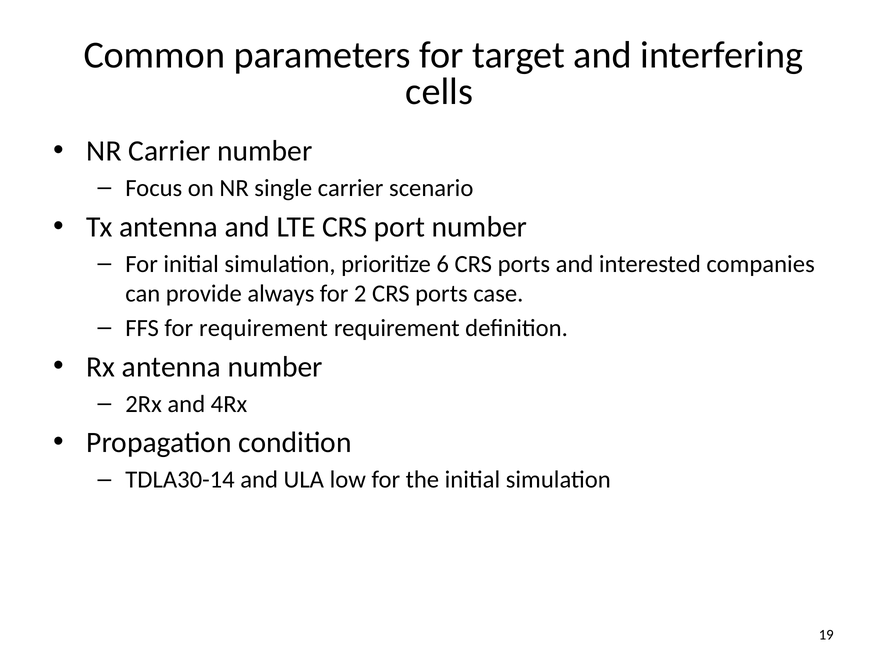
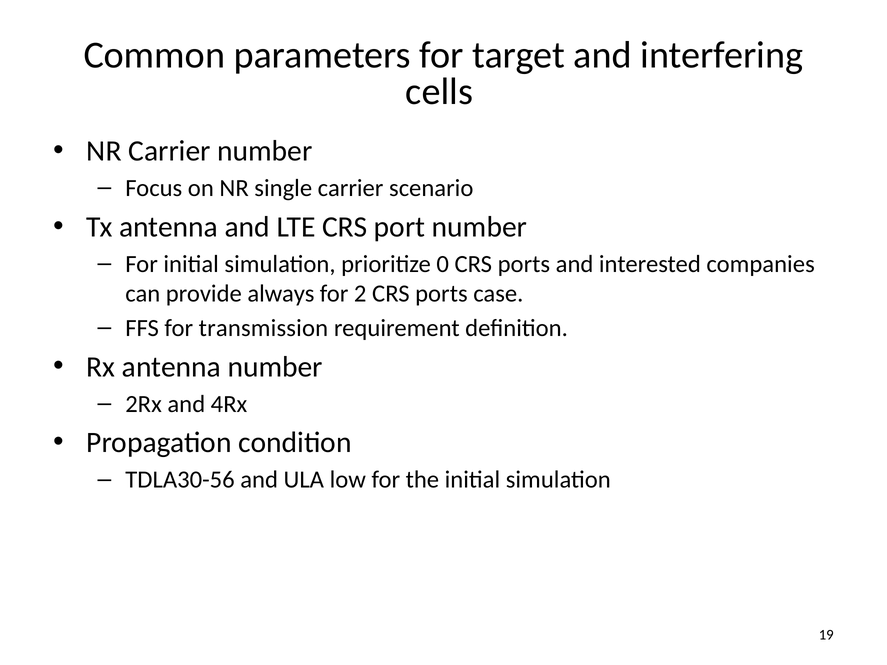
6: 6 -> 0
for requirement: requirement -> transmission
TDLA30-14: TDLA30-14 -> TDLA30-56
